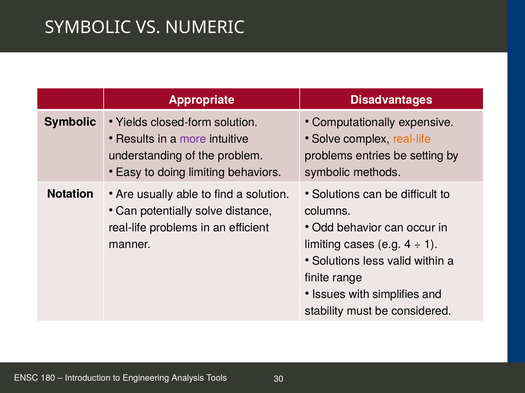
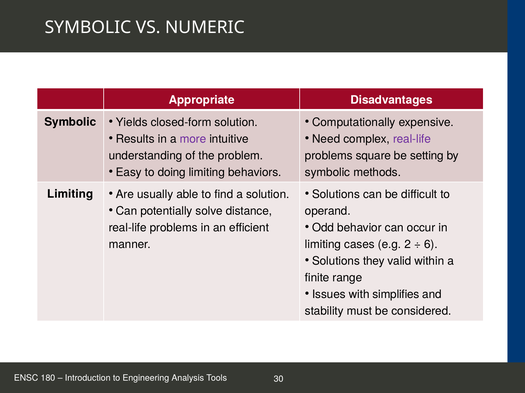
Solve at (326, 139): Solve -> Need
real-life at (412, 139) colour: orange -> purple
entries: entries -> square
Notation at (70, 194): Notation -> Limiting
columns: columns -> operand
4: 4 -> 2
1: 1 -> 6
less: less -> they
